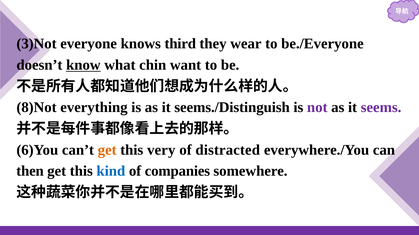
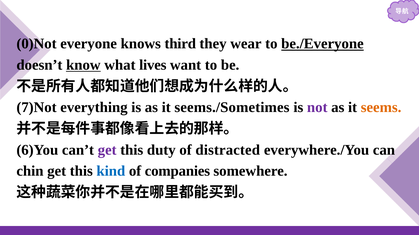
3)Not: 3)Not -> 0)Not
be./Everyone underline: none -> present
chin: chin -> lives
8)Not: 8)Not -> 7)Not
seems./Distinguish: seems./Distinguish -> seems./Sometimes
seems colour: purple -> orange
get at (107, 150) colour: orange -> purple
very: very -> duty
then: then -> chin
